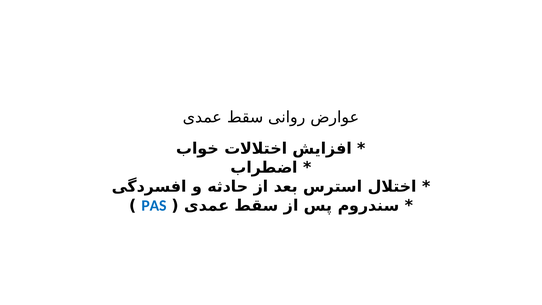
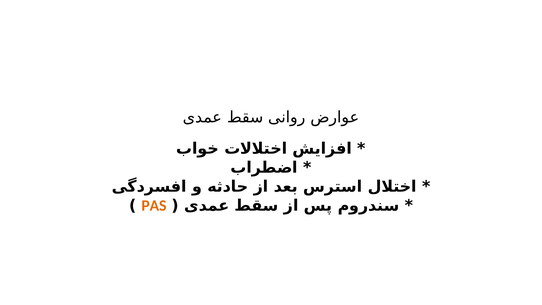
PAS colour: blue -> orange
